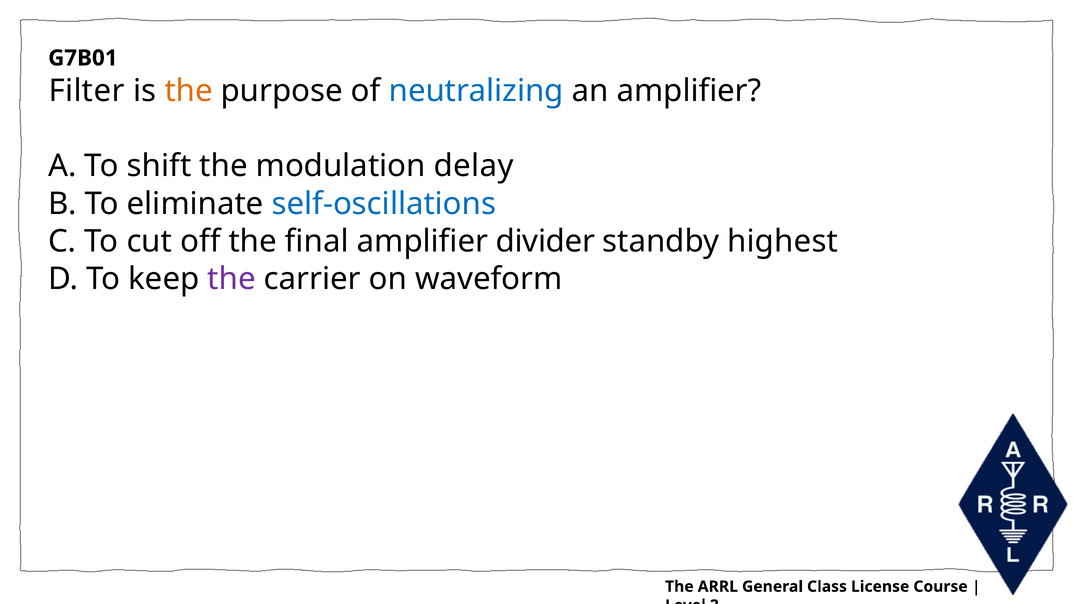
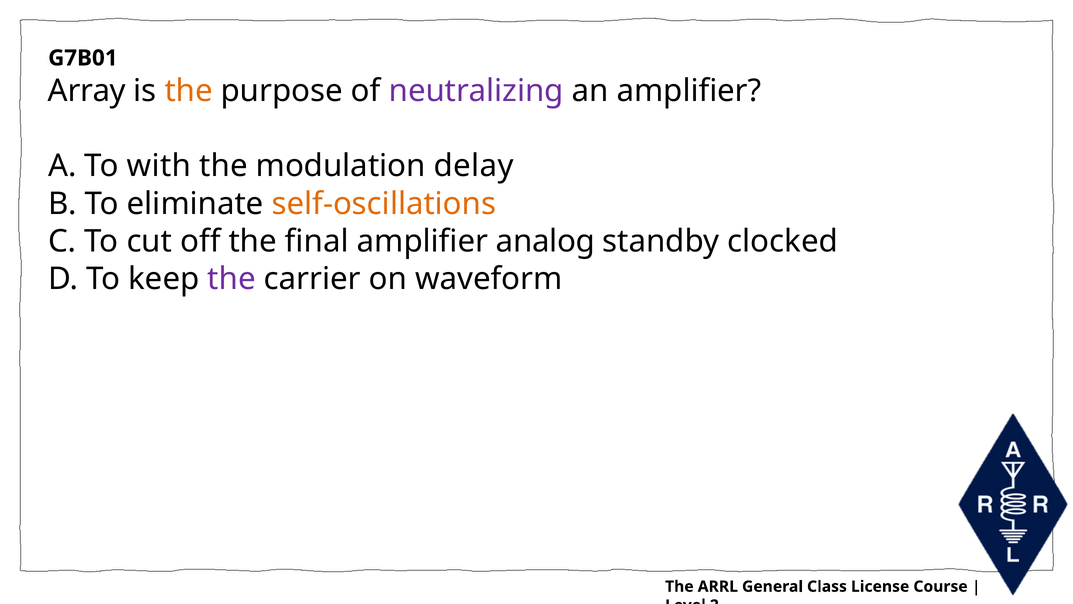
Filter: Filter -> Array
neutralizing colour: blue -> purple
shift: shift -> with
self-oscillations colour: blue -> orange
divider: divider -> analog
highest: highest -> clocked
